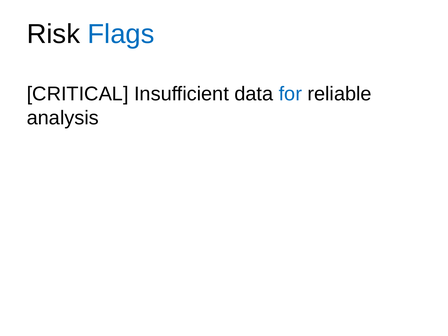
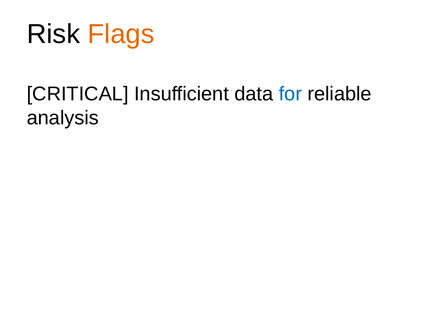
Flags colour: blue -> orange
